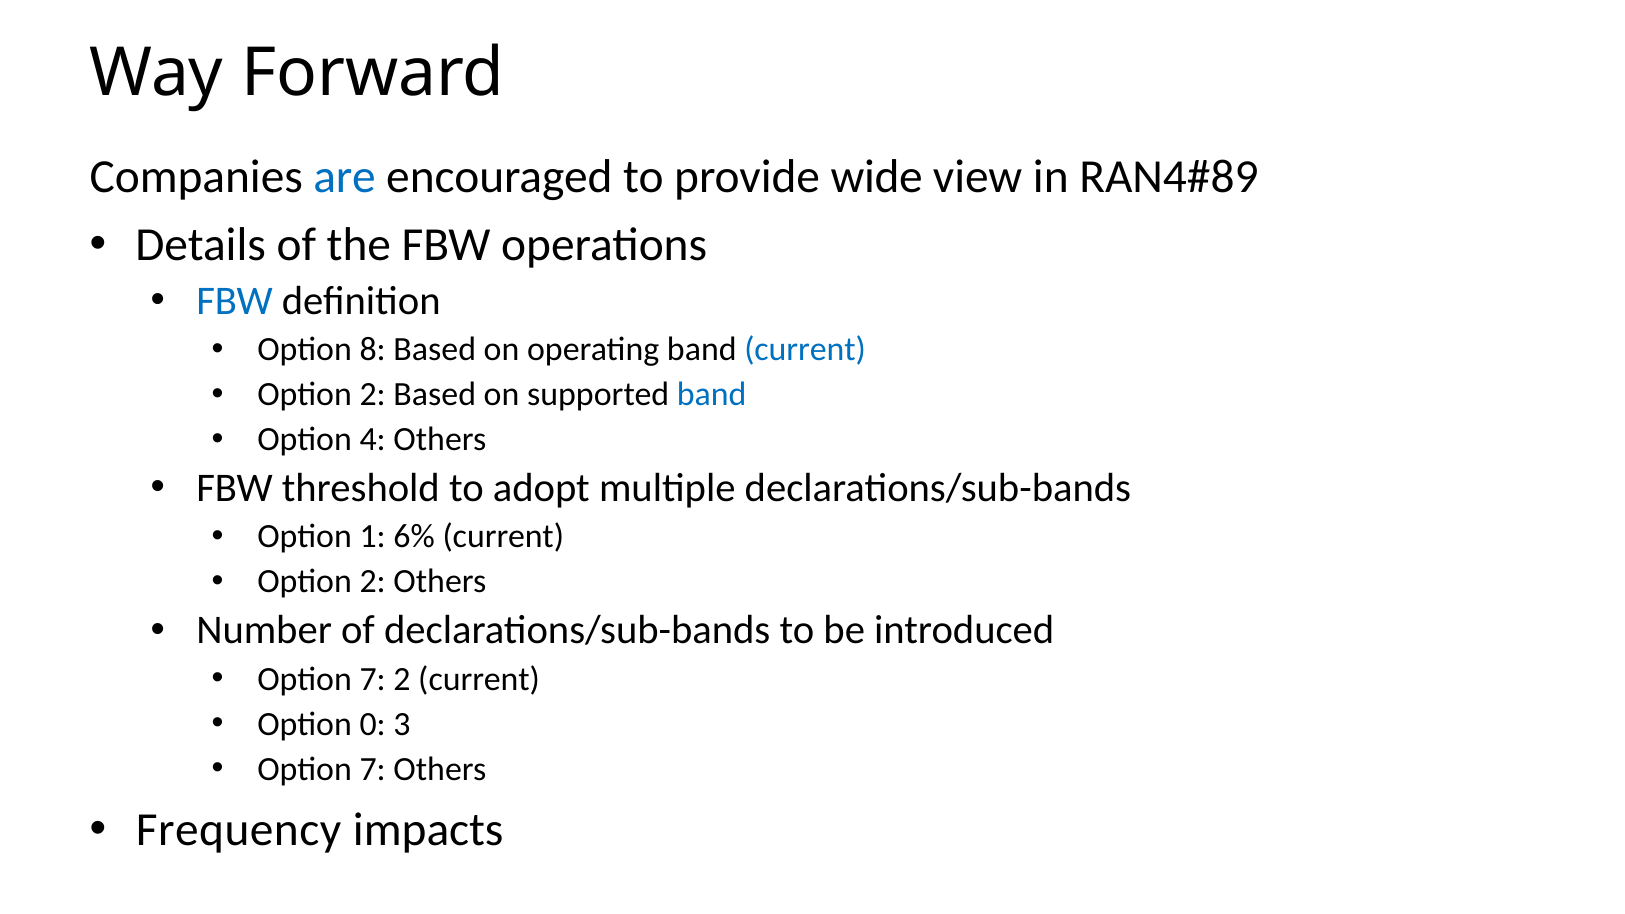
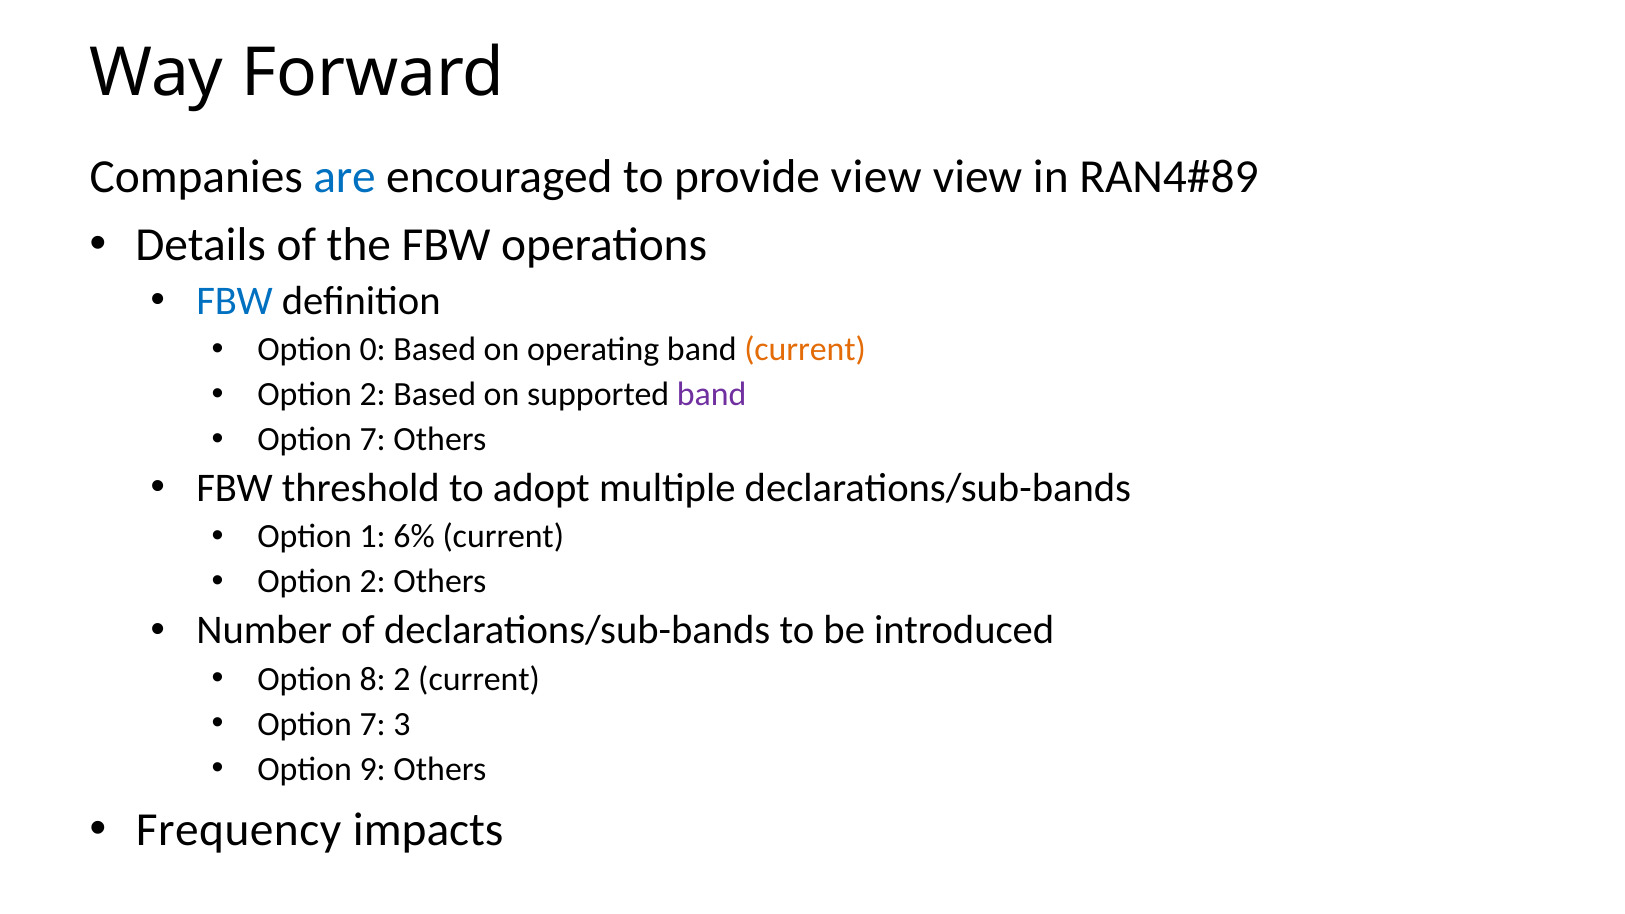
provide wide: wide -> view
8: 8 -> 0
current at (805, 349) colour: blue -> orange
band at (712, 394) colour: blue -> purple
4 at (373, 439): 4 -> 7
7 at (373, 679): 7 -> 8
0 at (373, 724): 0 -> 7
7 at (373, 769): 7 -> 9
